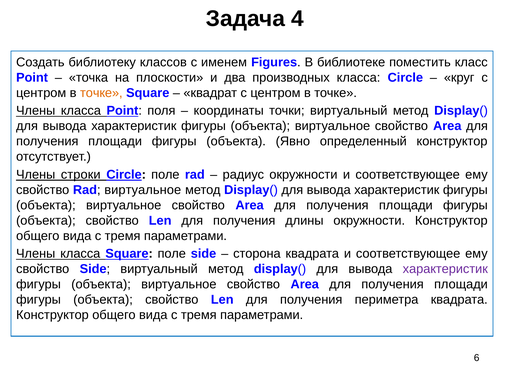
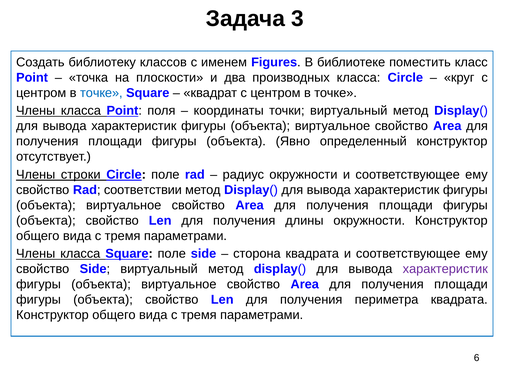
4: 4 -> 3
точке at (101, 93) colour: orange -> blue
Rad виртуальное: виртуальное -> соответствии
